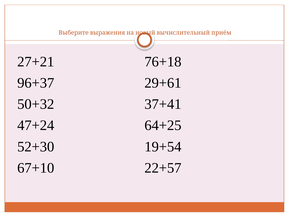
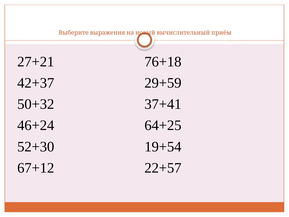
96+37: 96+37 -> 42+37
29+61: 29+61 -> 29+59
47+24: 47+24 -> 46+24
67+10: 67+10 -> 67+12
